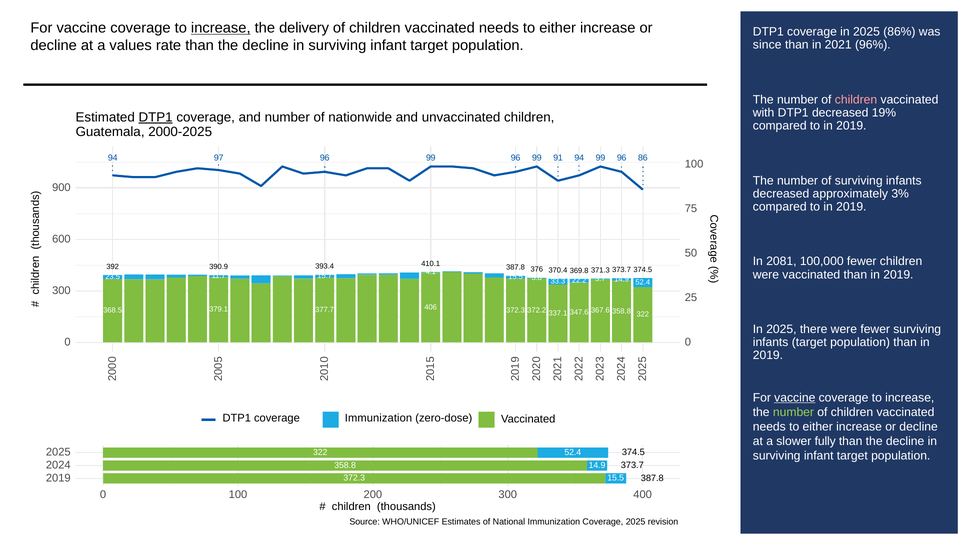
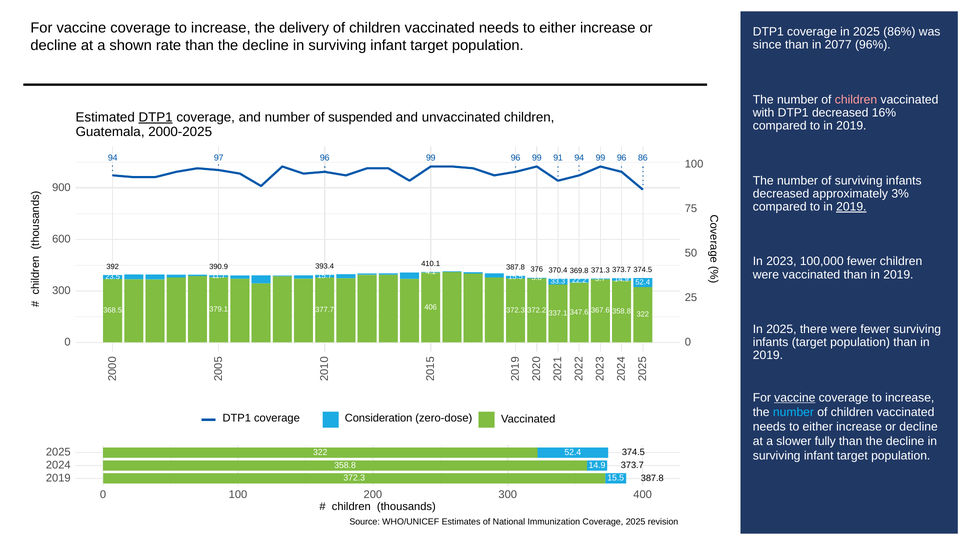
increase at (221, 28) underline: present -> none
values: values -> shown
2021: 2021 -> 2077
19%: 19% -> 16%
nationwide: nationwide -> suspended
2019 at (851, 207) underline: none -> present
2081: 2081 -> 2023
number at (793, 413) colour: light green -> light blue
coverage Immunization: Immunization -> Consideration
